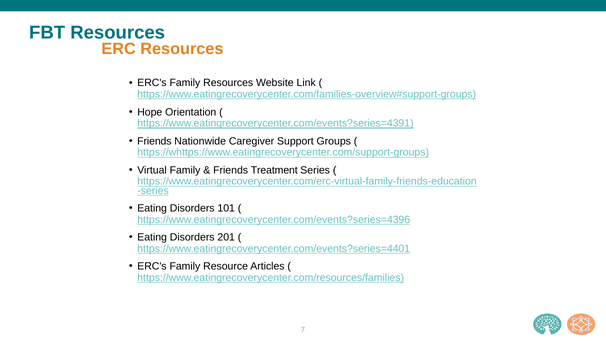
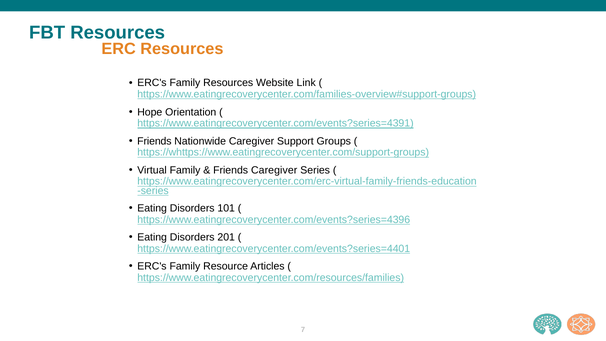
Friends Treatment: Treatment -> Caregiver
